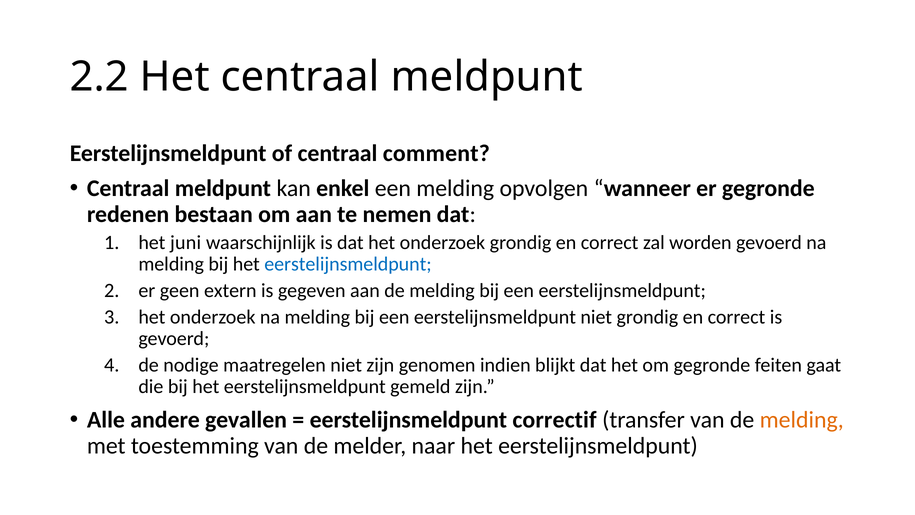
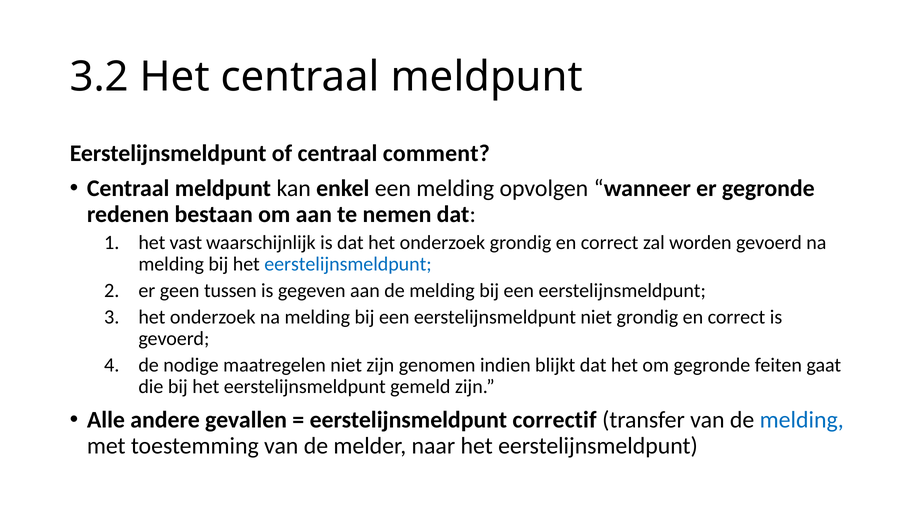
2.2: 2.2 -> 3.2
juni: juni -> vast
extern: extern -> tussen
melding at (802, 420) colour: orange -> blue
